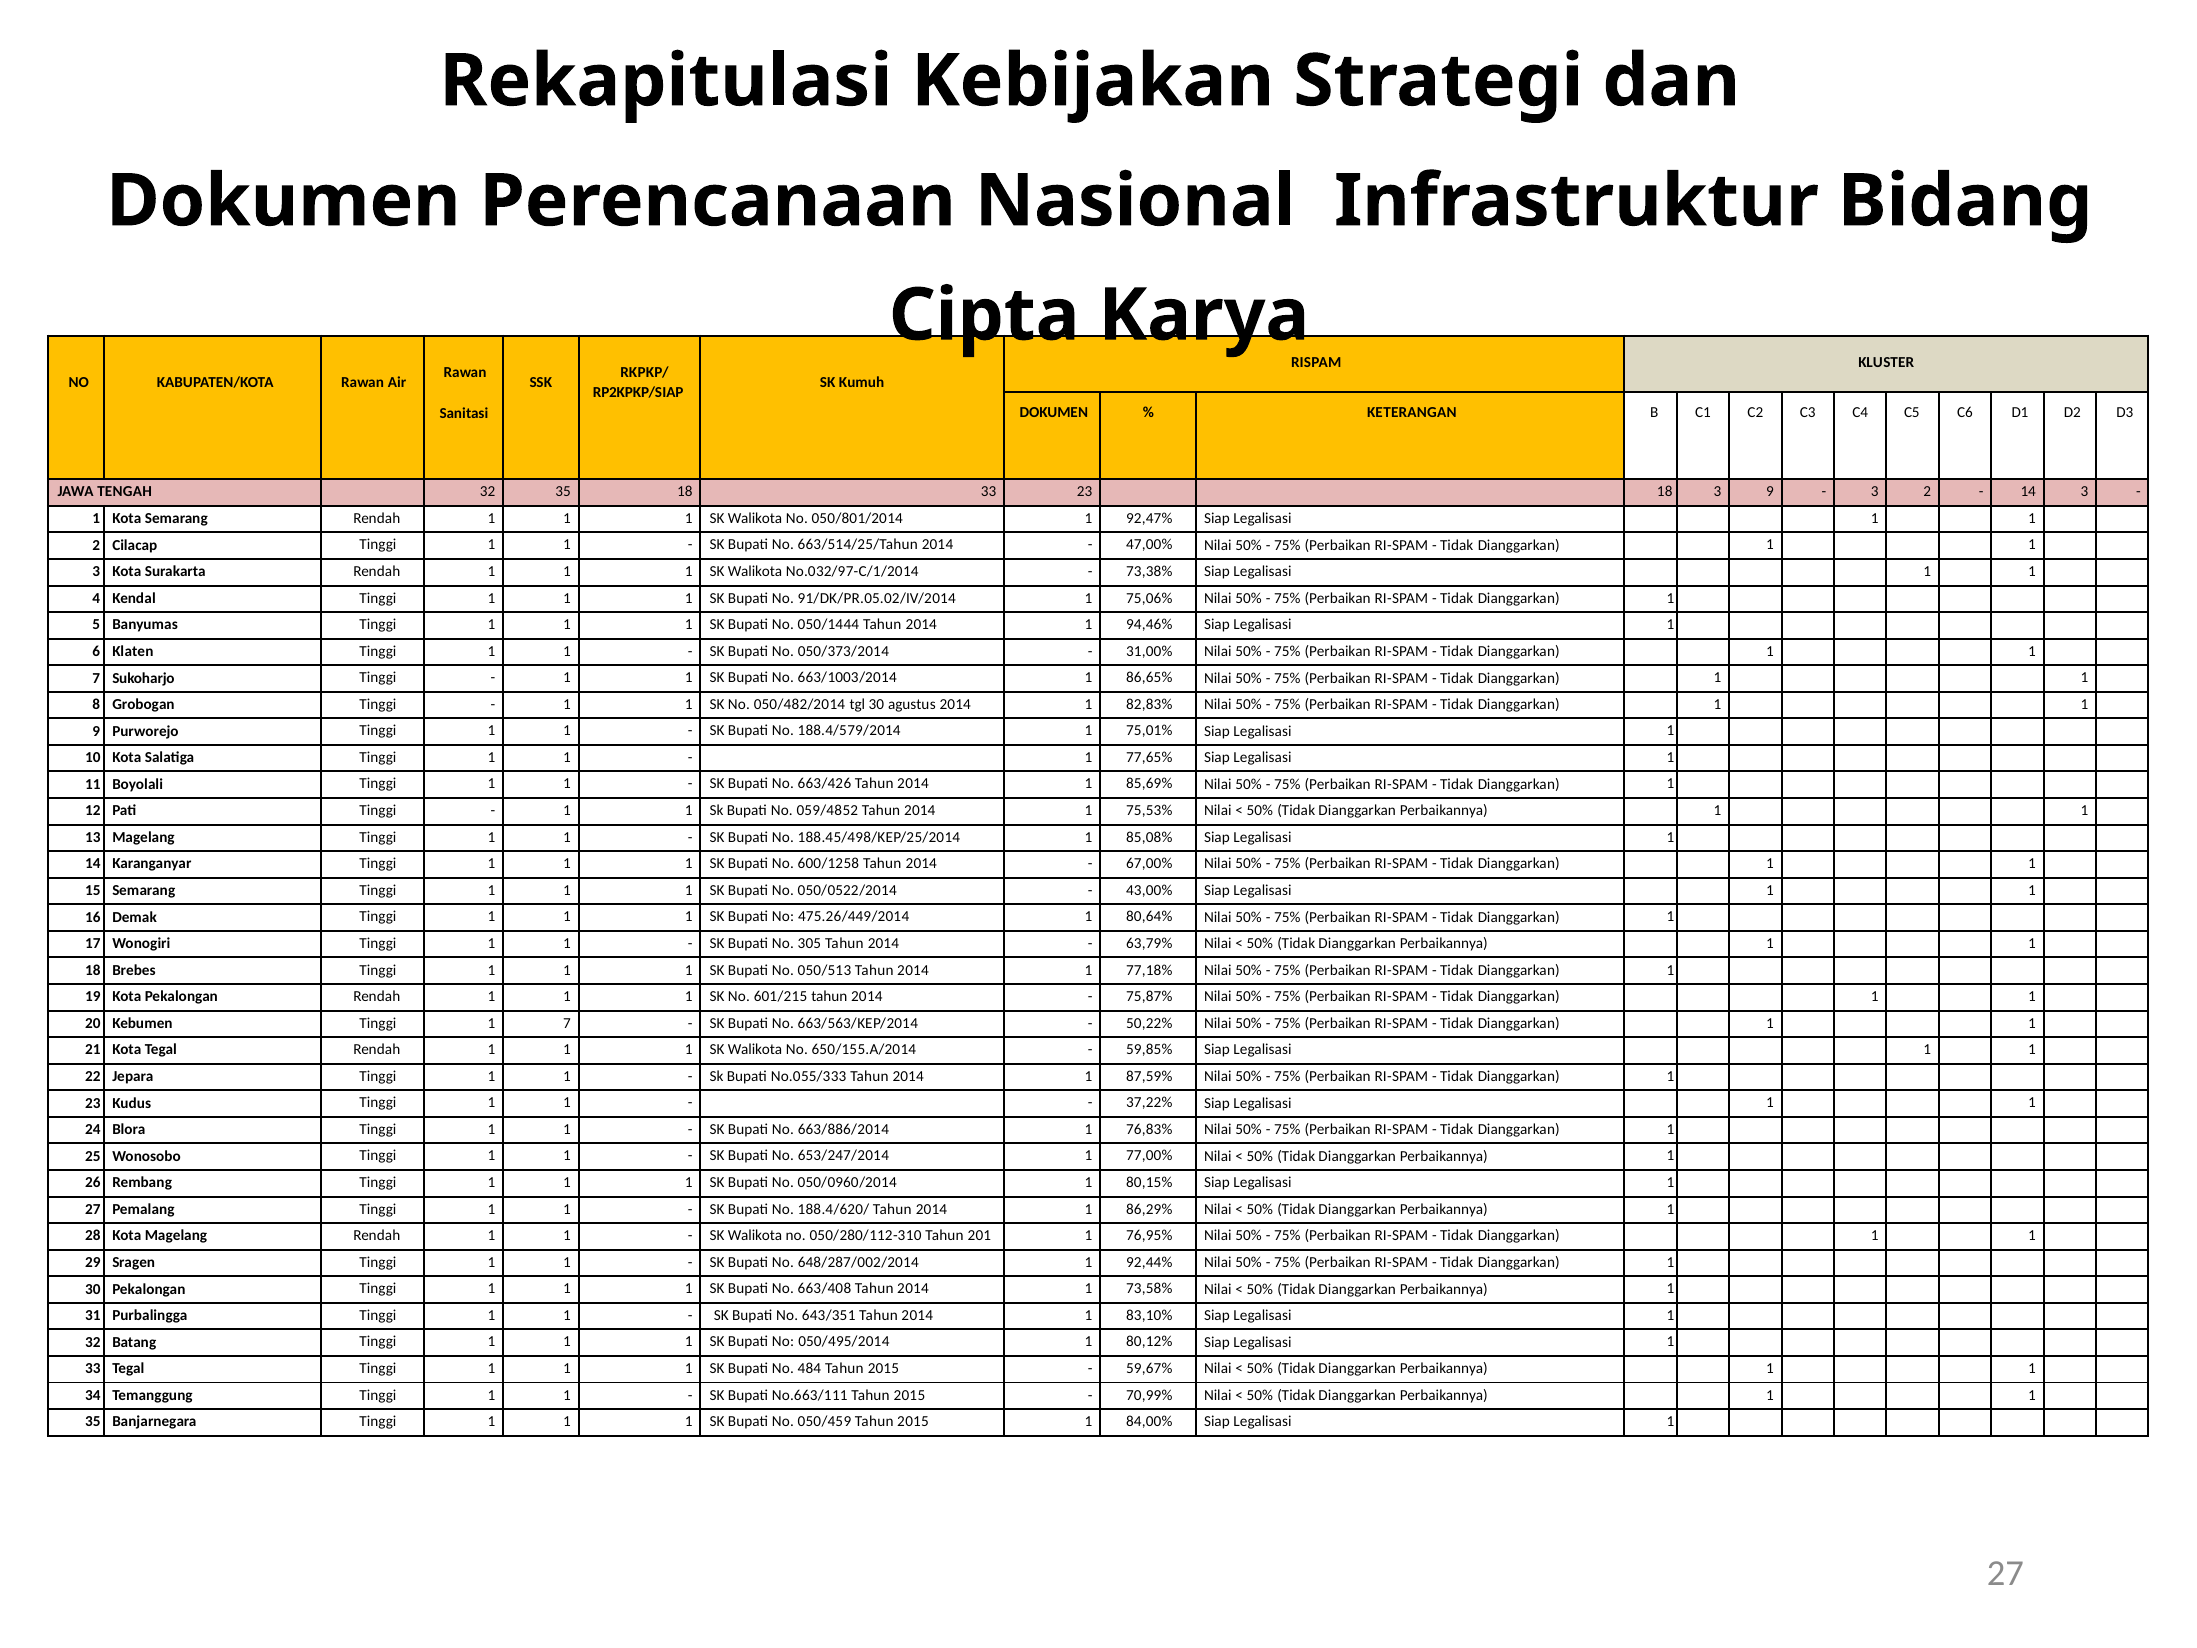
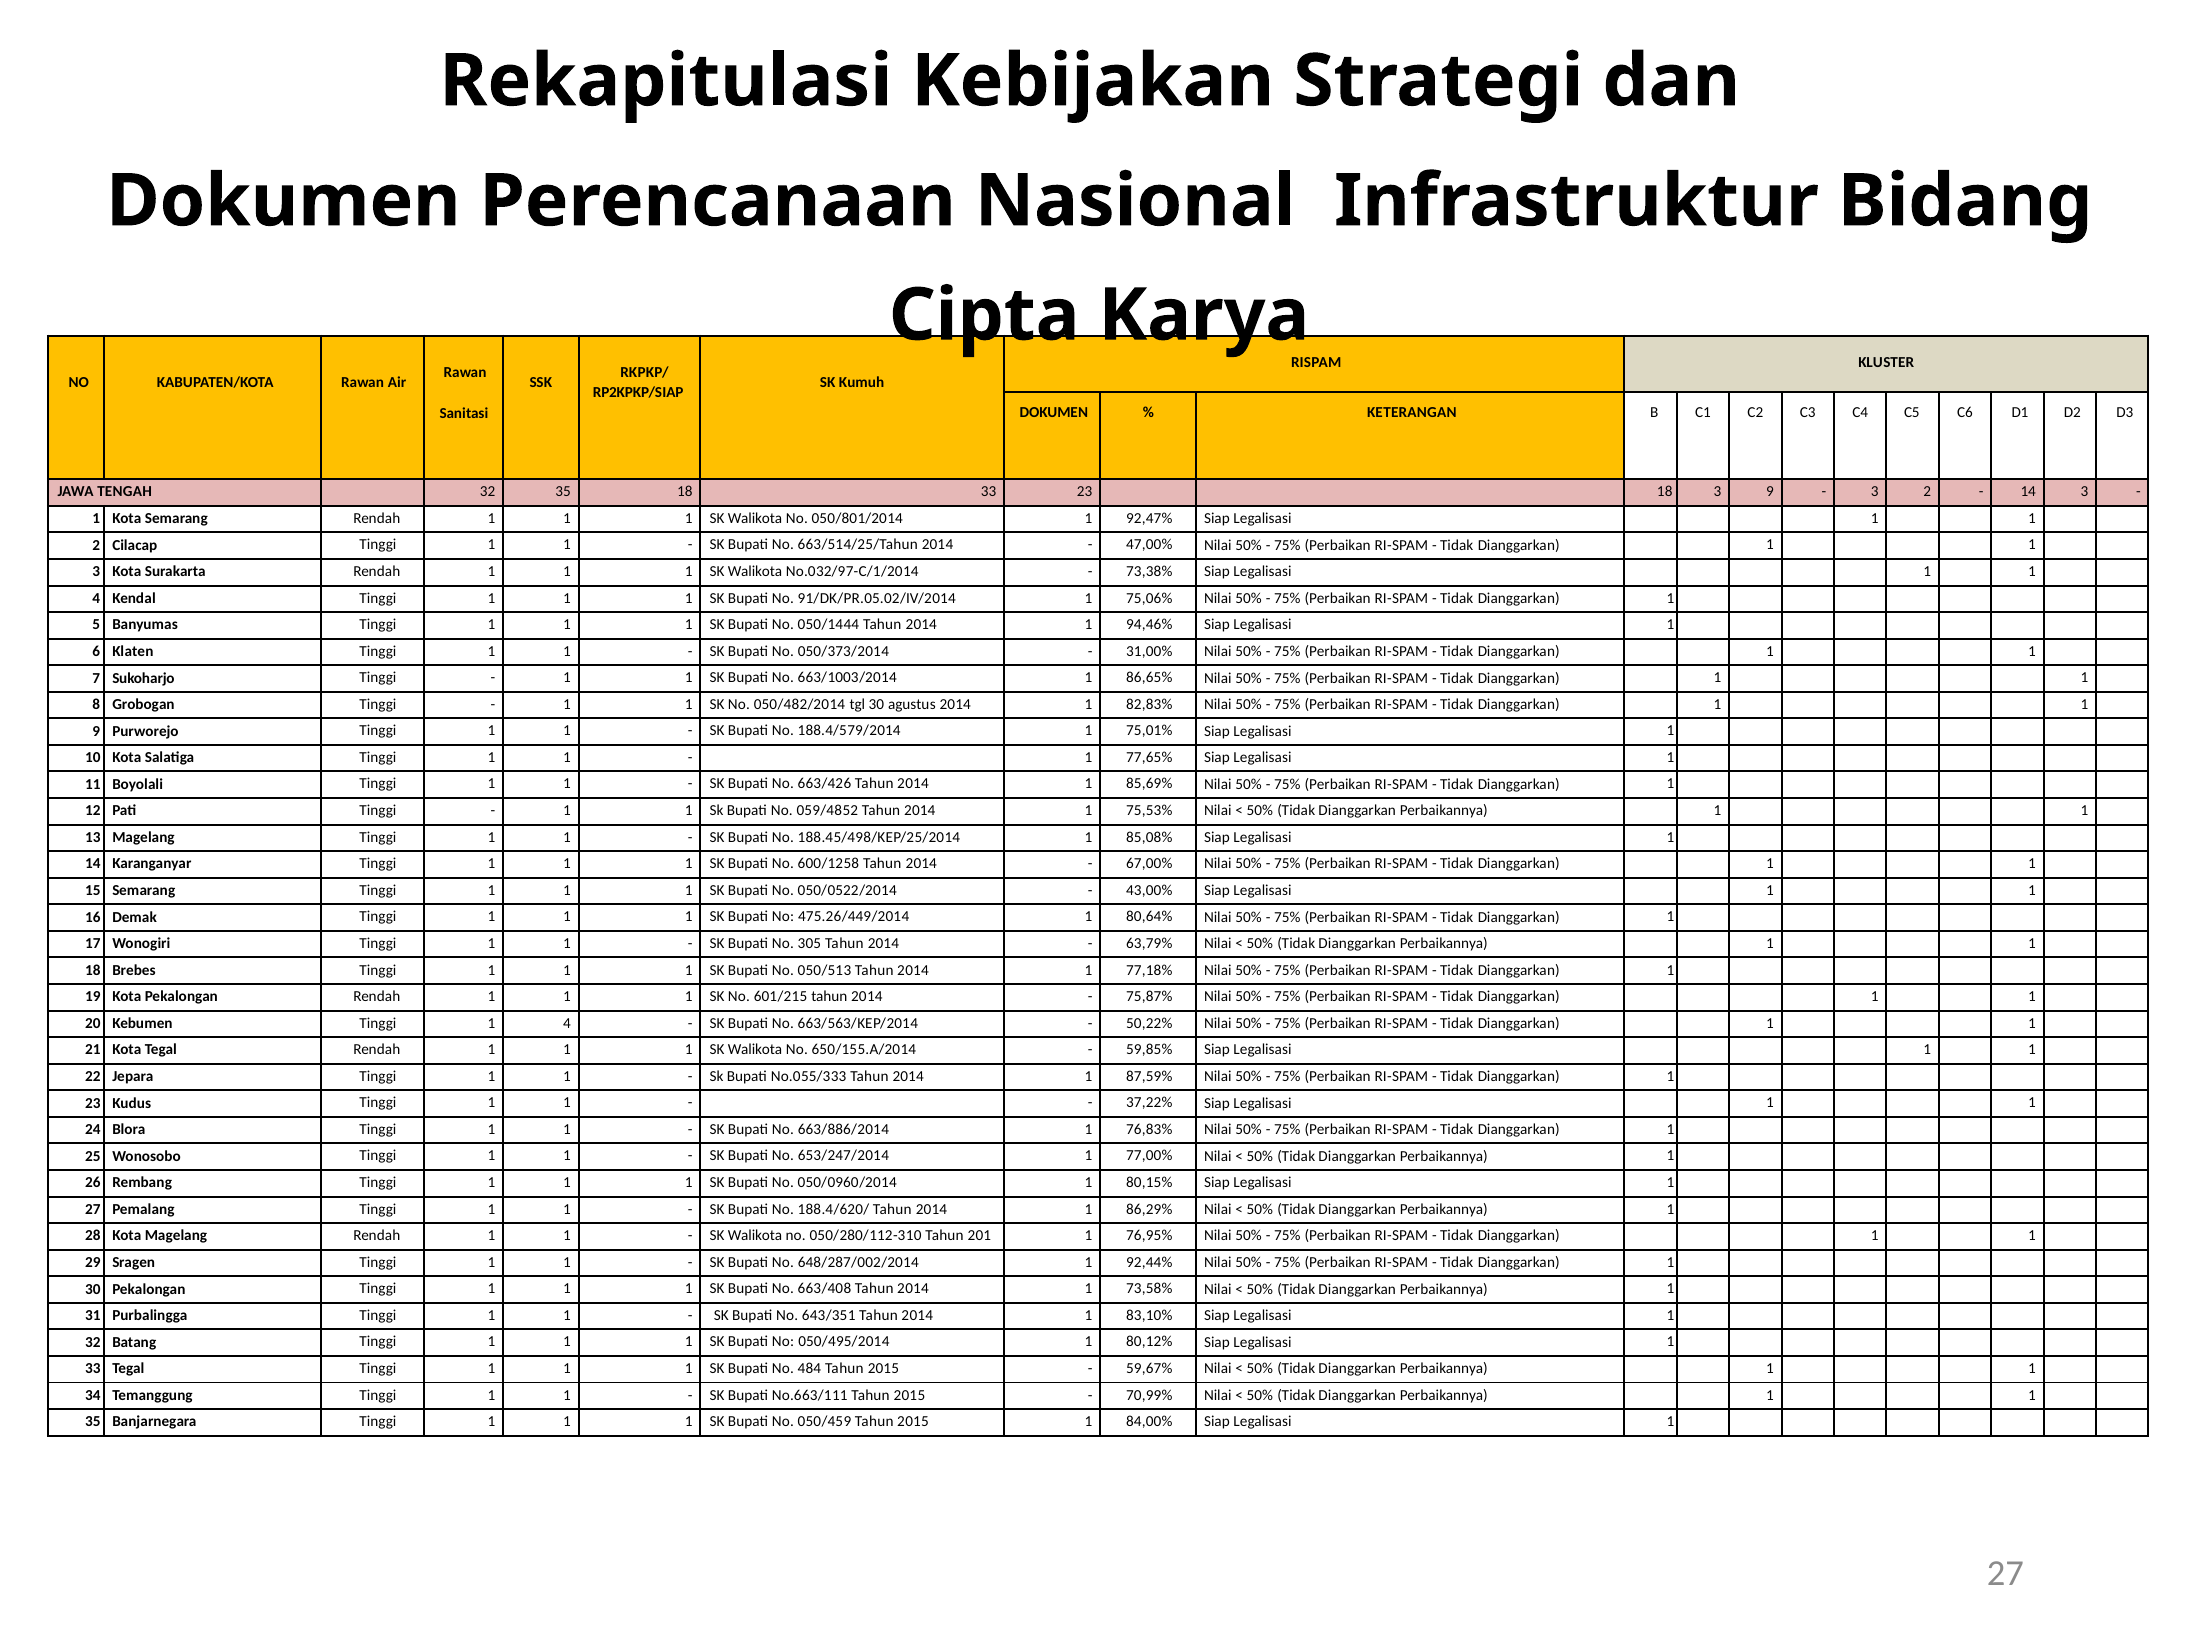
Tinggi 1 7: 7 -> 4
